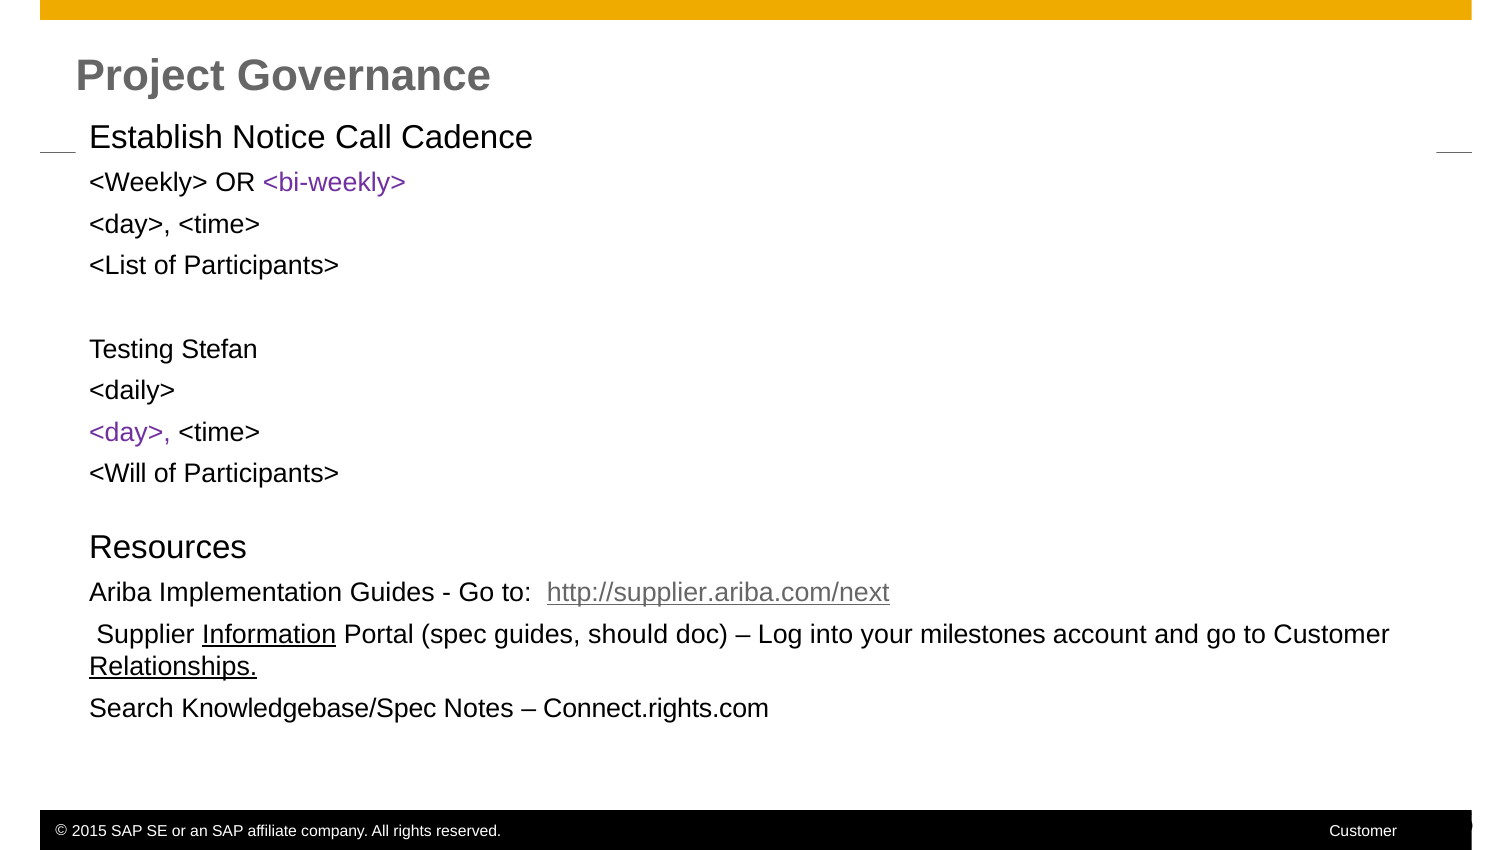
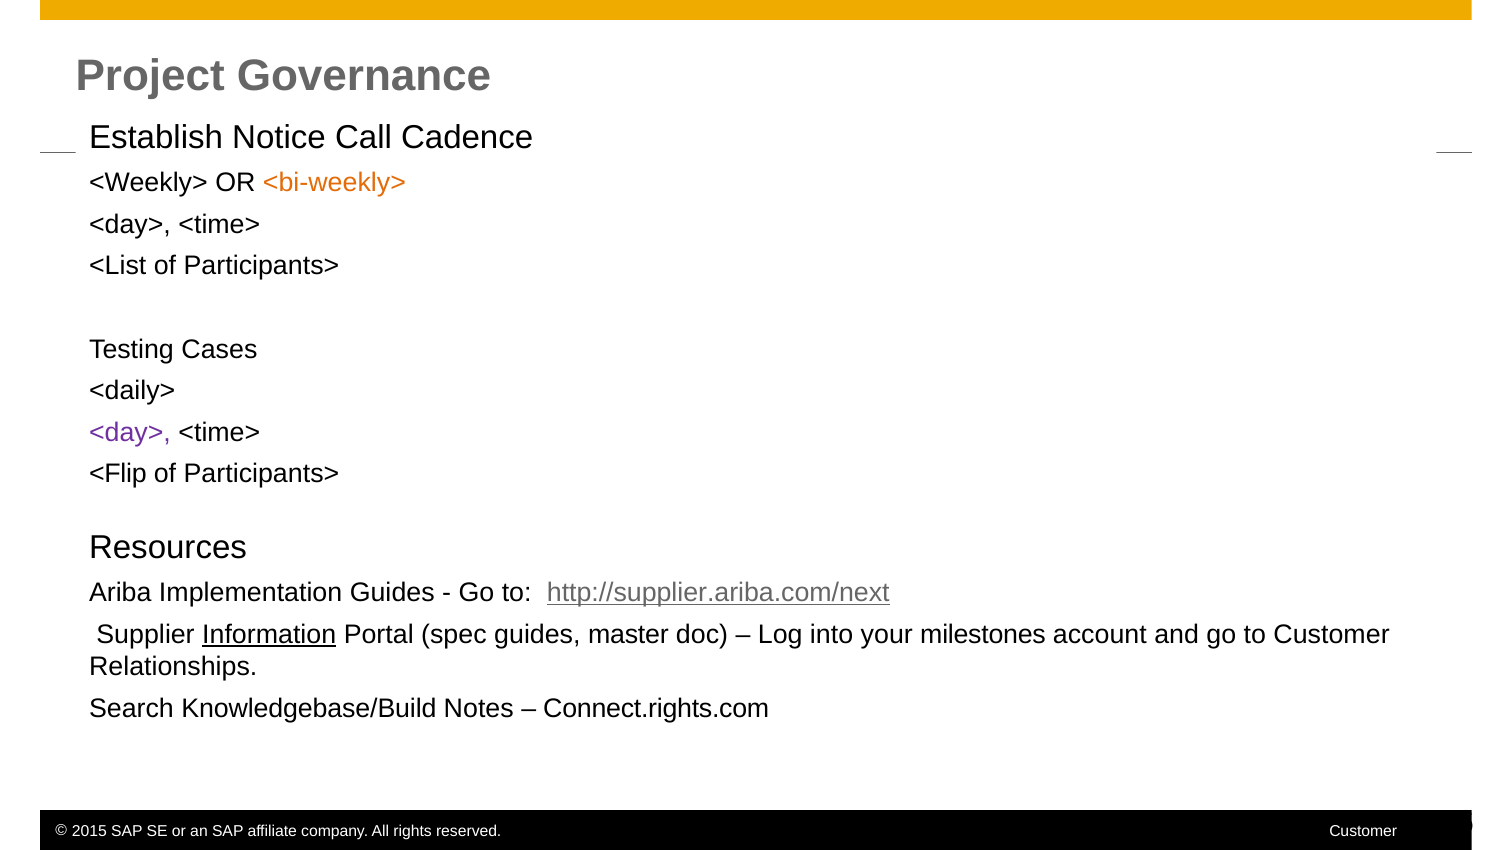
<bi-weekly> colour: purple -> orange
Stefan: Stefan -> Cases
<Will: <Will -> <Flip
should: should -> master
Relationships underline: present -> none
Knowledgebase/Spec: Knowledgebase/Spec -> Knowledgebase/Build
